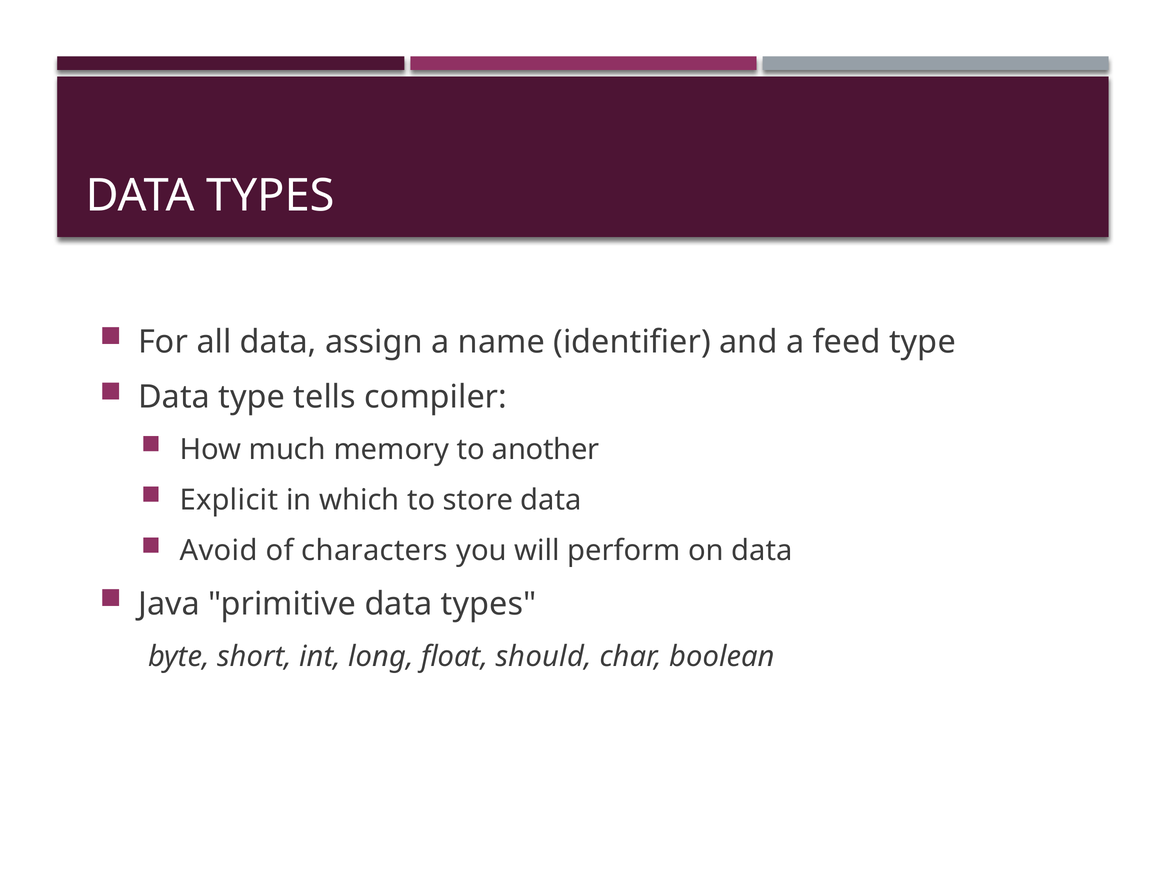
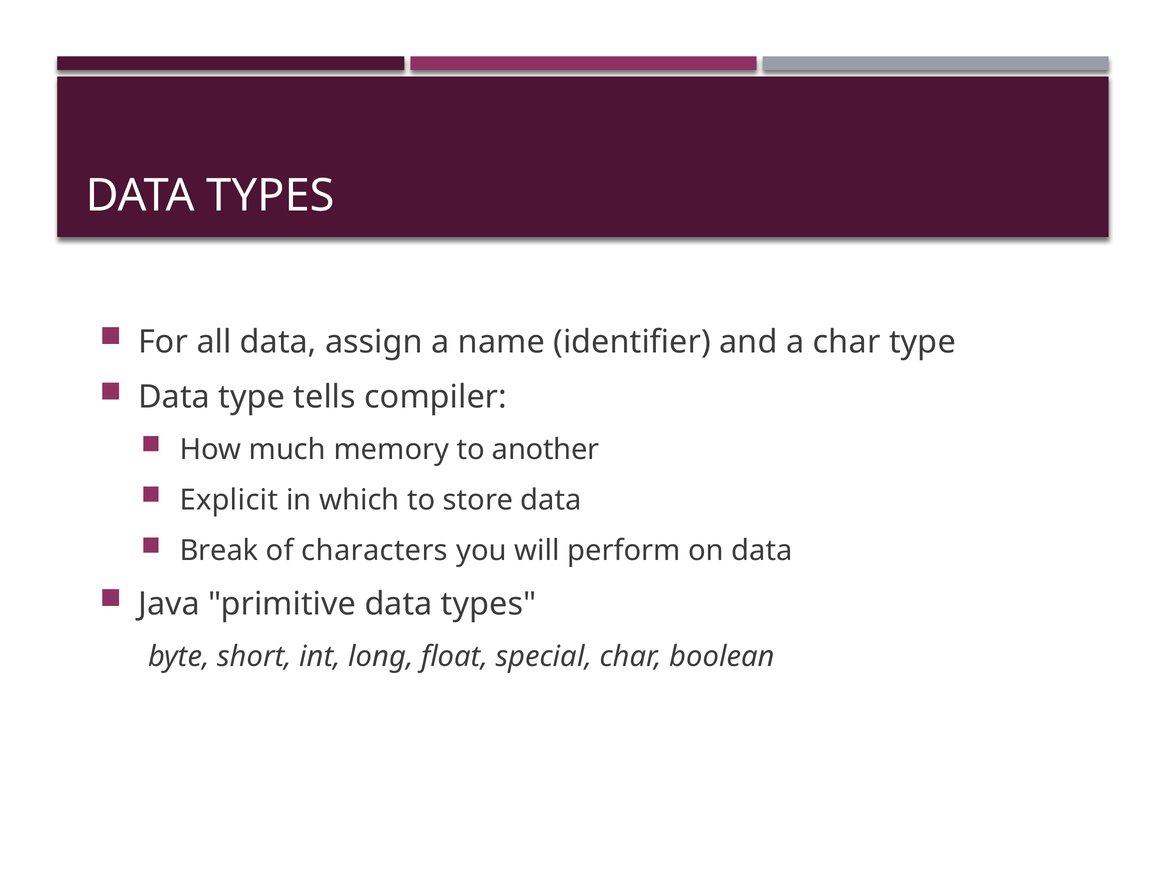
a feed: feed -> char
Avoid: Avoid -> Break
should: should -> special
